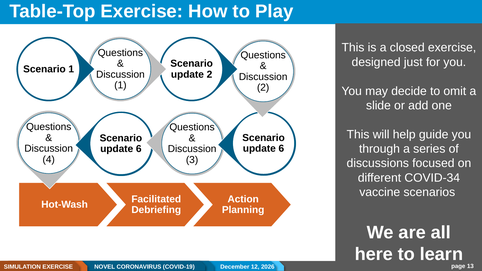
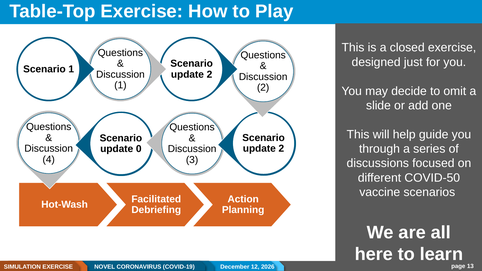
6 at (281, 149): 6 -> 2
6 at (139, 149): 6 -> 0
COVID-34: COVID-34 -> COVID-50
